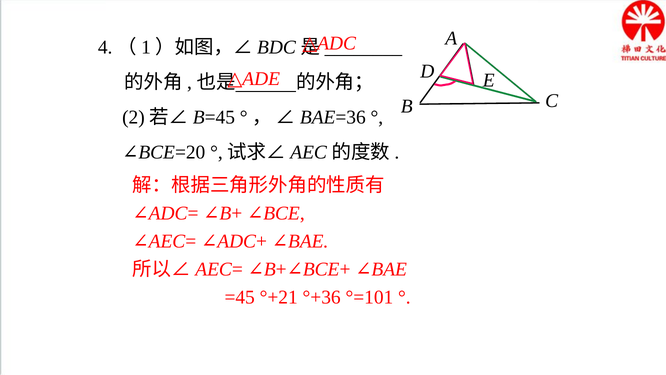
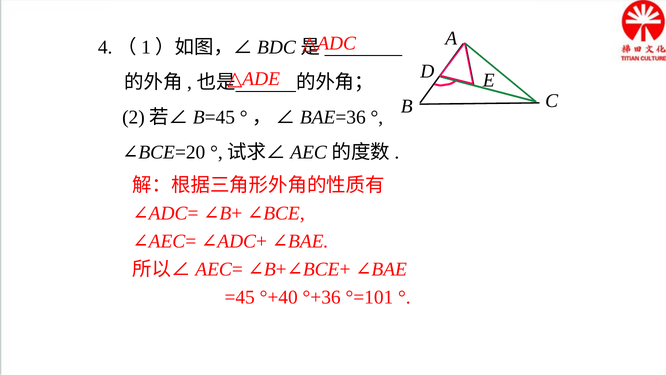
°+21: °+21 -> °+40
